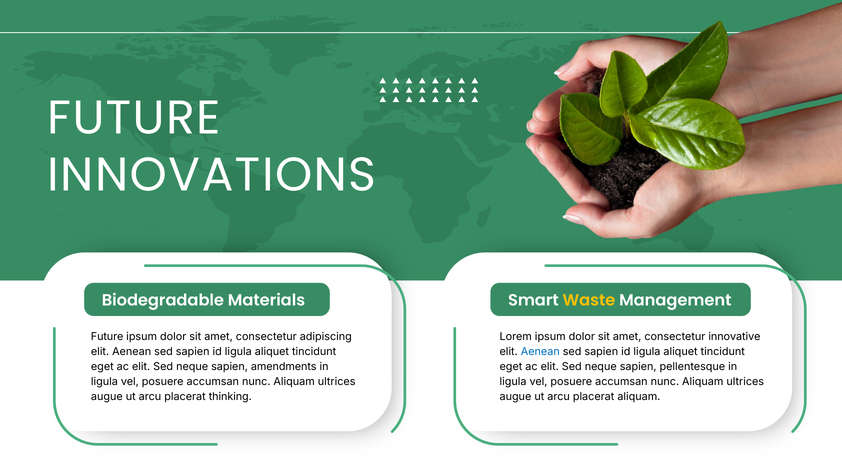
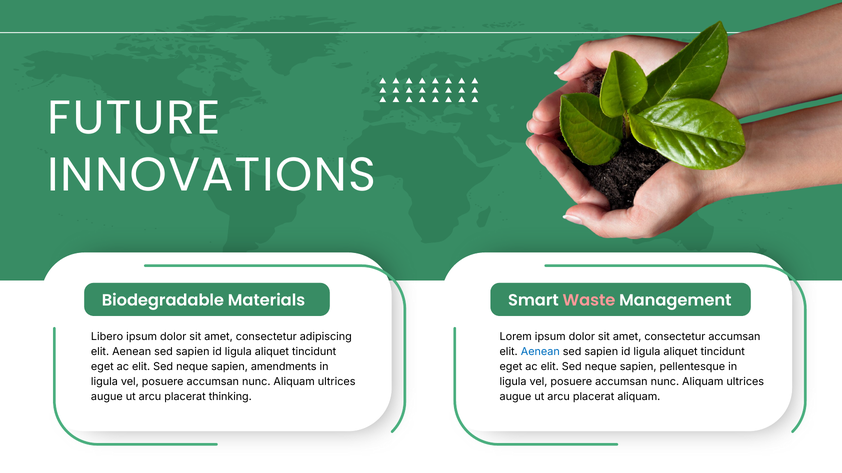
Waste colour: yellow -> pink
Future at (107, 337): Future -> Libero
consectetur innovative: innovative -> accumsan
